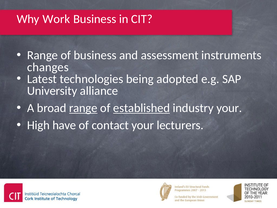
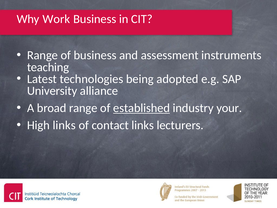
changes: changes -> teaching
range at (83, 108) underline: present -> none
High have: have -> links
contact your: your -> links
